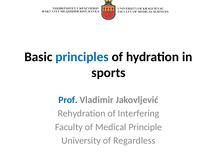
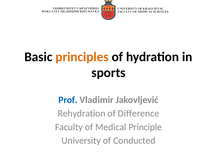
principles colour: blue -> orange
Interfering: Interfering -> Difference
Regardless: Regardless -> Conducted
